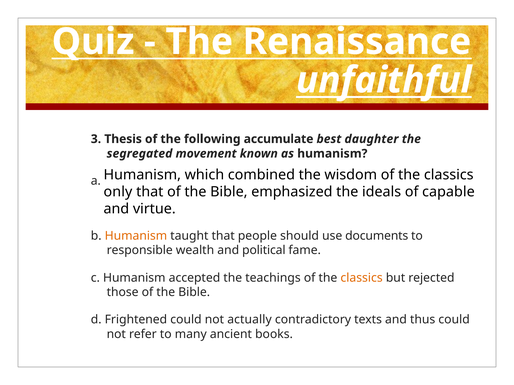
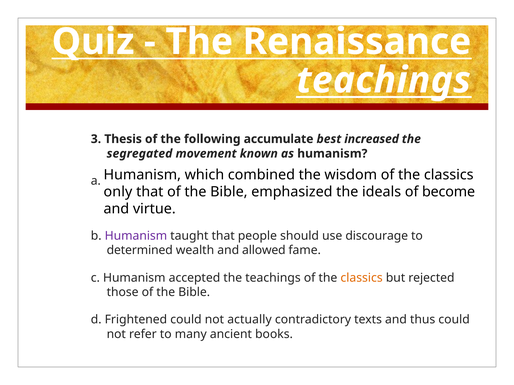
unfaithful at (384, 80): unfaithful -> teachings
daughter: daughter -> increased
capable: capable -> become
Humanism at (136, 236) colour: orange -> purple
documents: documents -> discourage
responsible: responsible -> determined
political: political -> allowed
